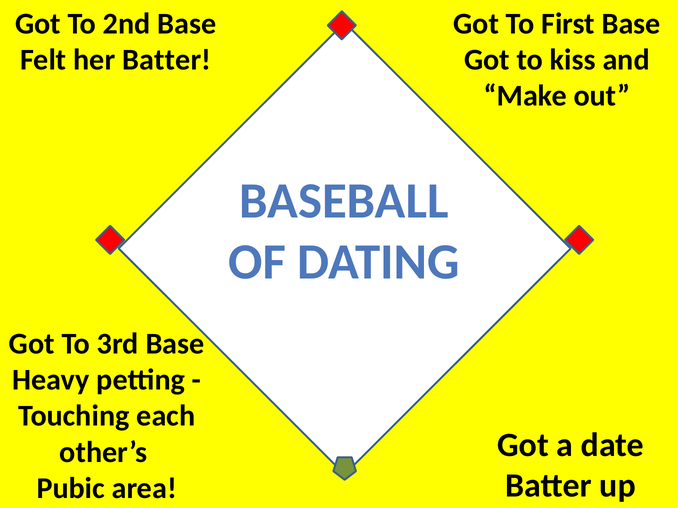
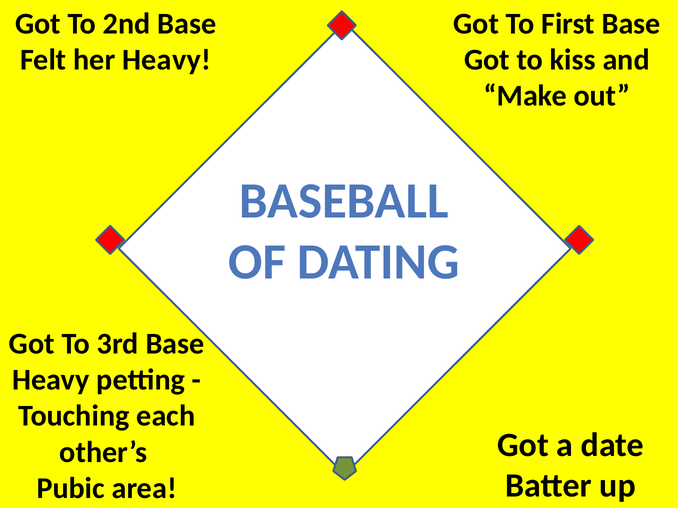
her Batter: Batter -> Heavy
